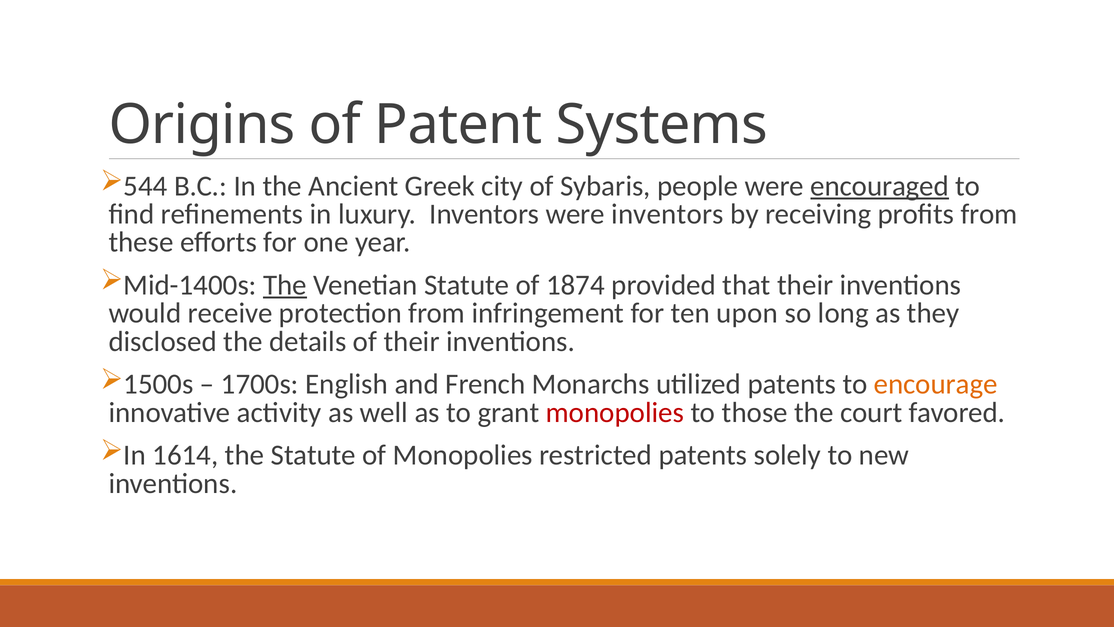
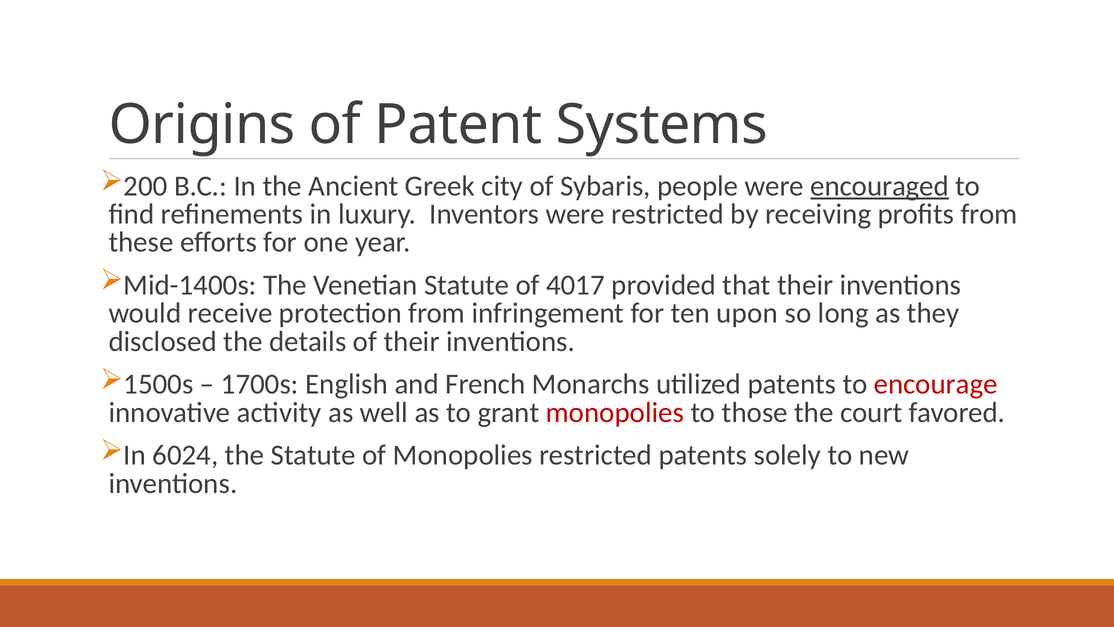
544: 544 -> 200
were inventors: inventors -> restricted
The at (285, 285) underline: present -> none
1874: 1874 -> 4017
encourage colour: orange -> red
1614: 1614 -> 6024
